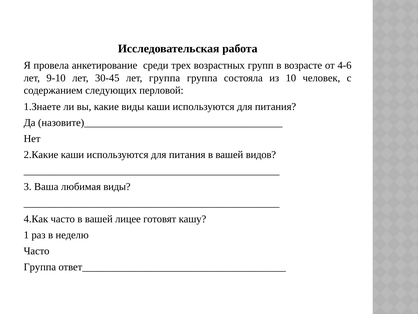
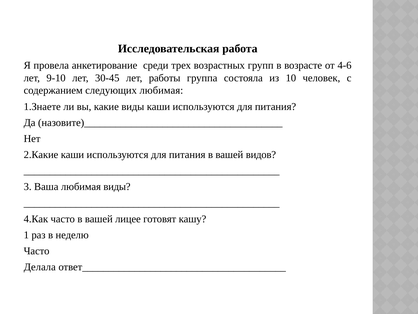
лет группа: группа -> работы
следующих перловой: перловой -> любимая
Группа at (40, 267): Группа -> Делала
